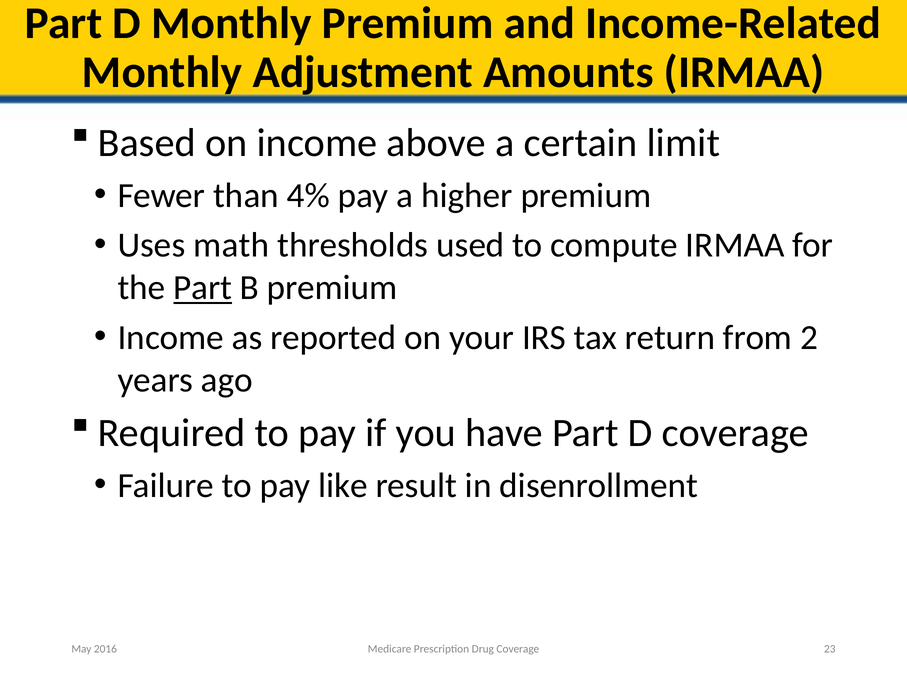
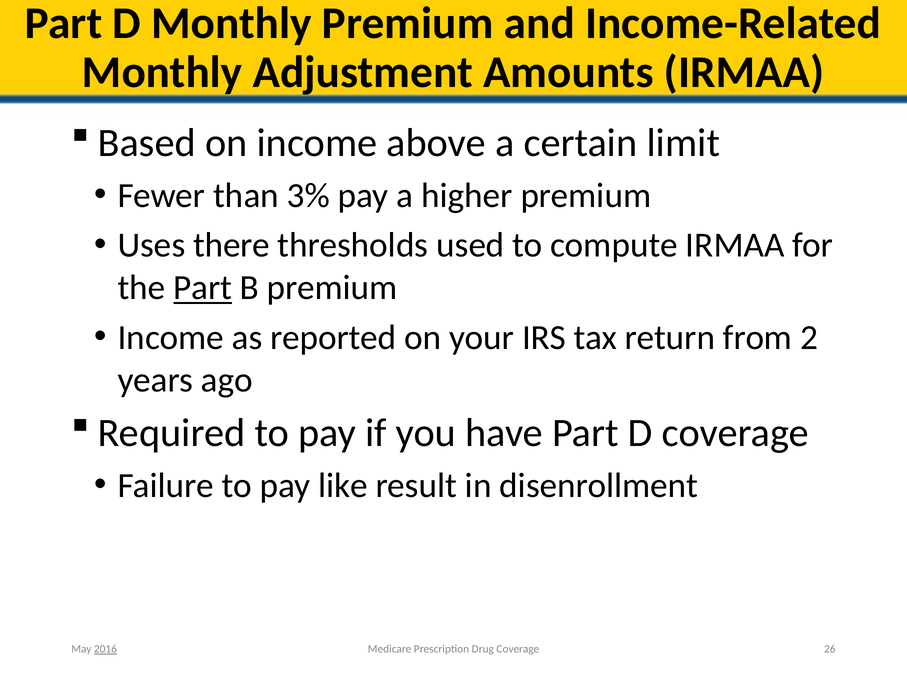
4%: 4% -> 3%
math: math -> there
23: 23 -> 26
2016 underline: none -> present
